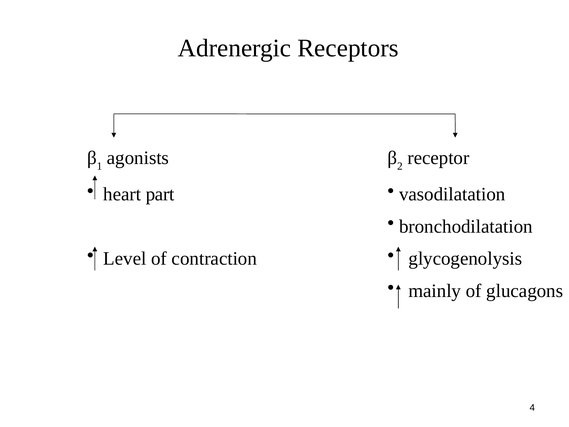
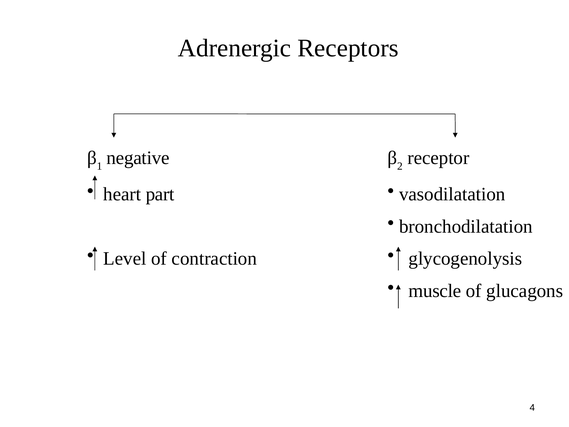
agonists: agonists -> negative
mainly: mainly -> muscle
